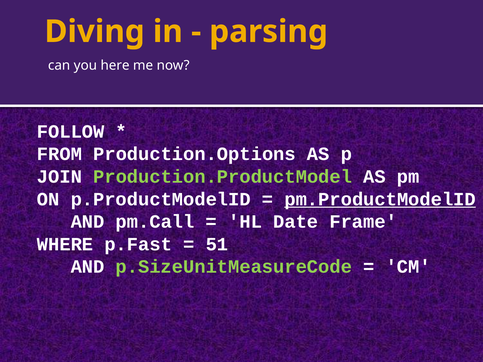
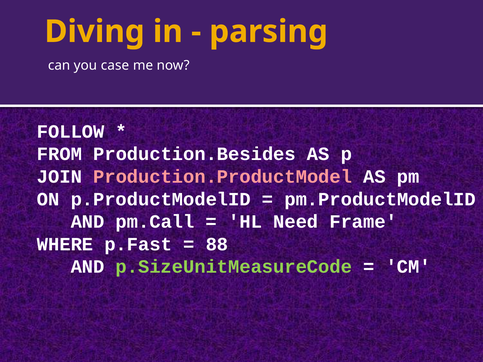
here: here -> case
Production.Options: Production.Options -> Production.Besides
Production.ProductModel colour: light green -> pink
pm.ProductModelID underline: present -> none
Date: Date -> Need
51: 51 -> 88
